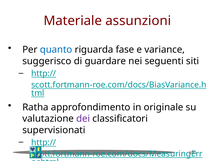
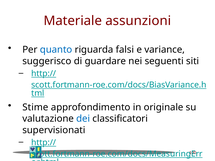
fase: fase -> falsi
Ratha: Ratha -> Stime
dei colour: purple -> blue
